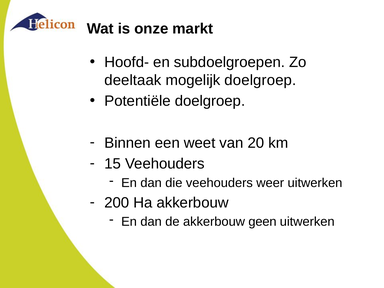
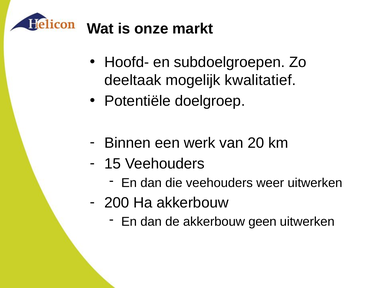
mogelijk doelgroep: doelgroep -> kwalitatief
weet: weet -> werk
